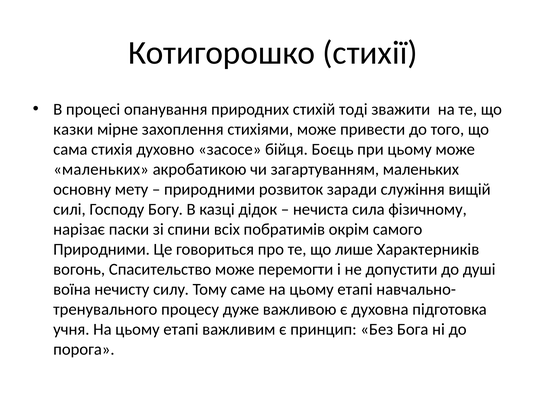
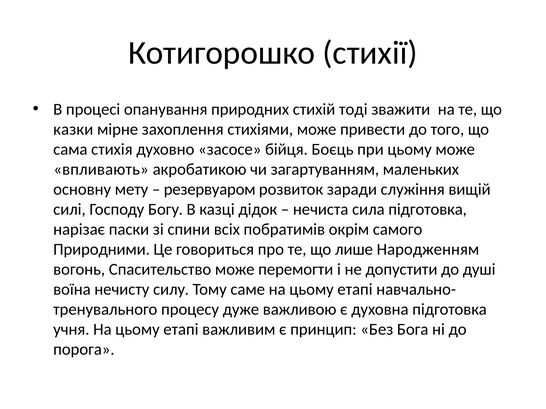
маленьких at (101, 169): маленьких -> впливають
природними at (210, 190): природними -> резервуаром
сила фізичному: фізичному -> підготовка
Характерників: Характерників -> Народженням
